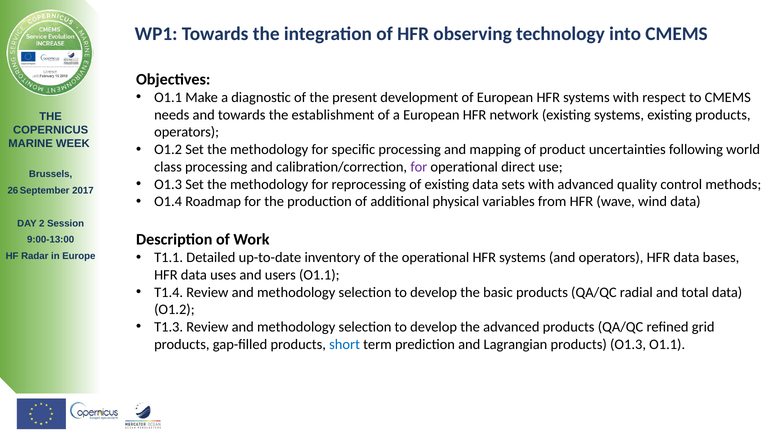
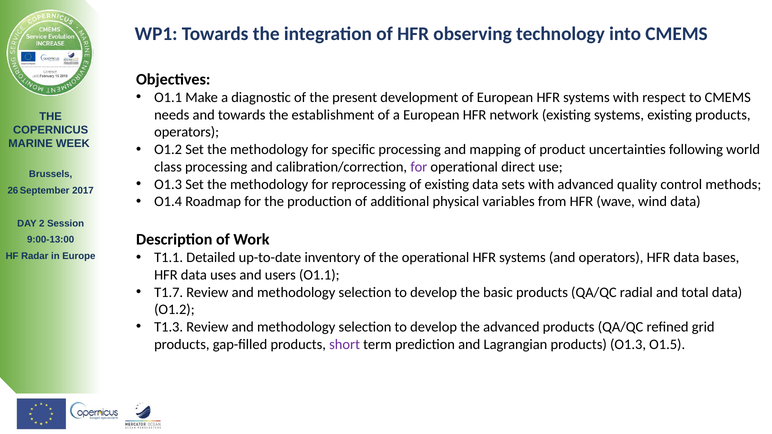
T1.4: T1.4 -> T1.7
short colour: blue -> purple
O1.3 O1.1: O1.1 -> O1.5
